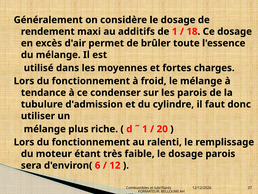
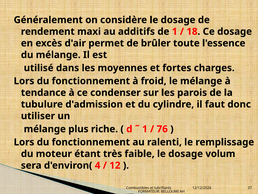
20: 20 -> 76
dosage parois: parois -> volum
6: 6 -> 4
